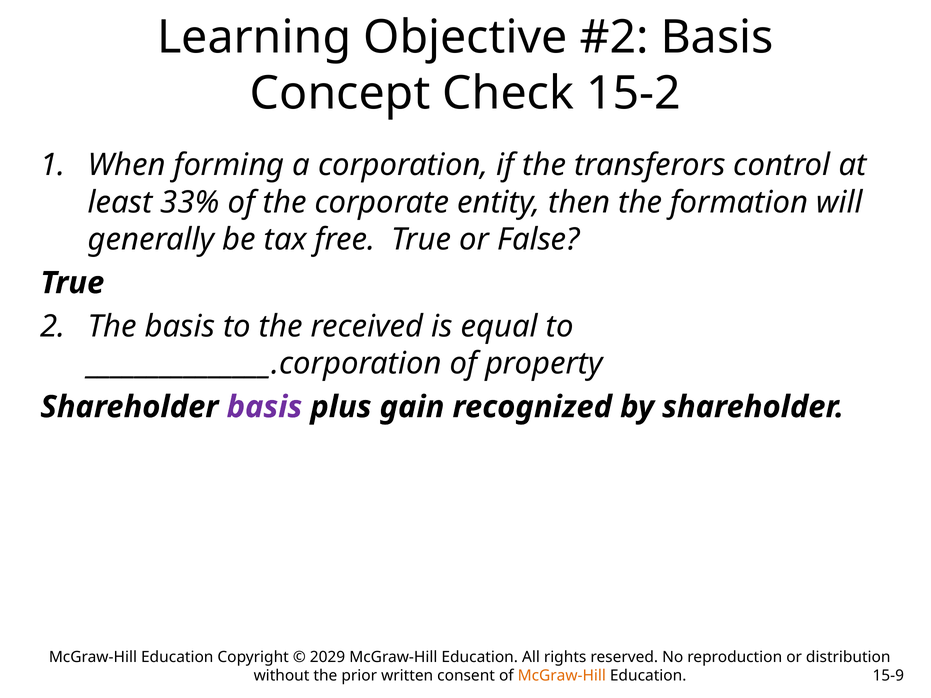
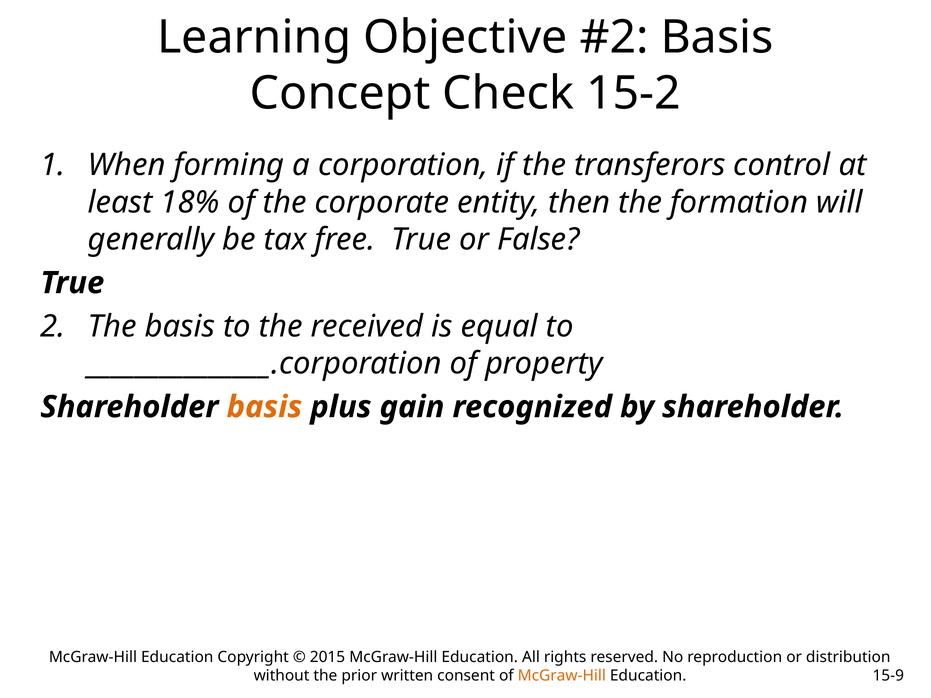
33%: 33% -> 18%
basis at (264, 407) colour: purple -> orange
2029: 2029 -> 2015
